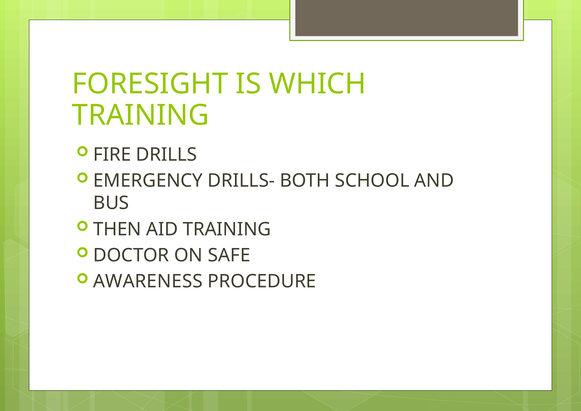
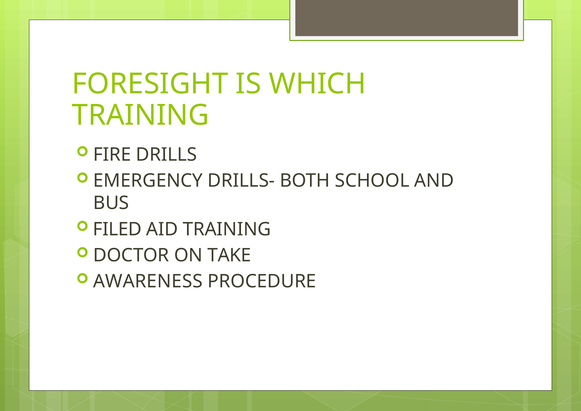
THEN: THEN -> FILED
SAFE: SAFE -> TAKE
